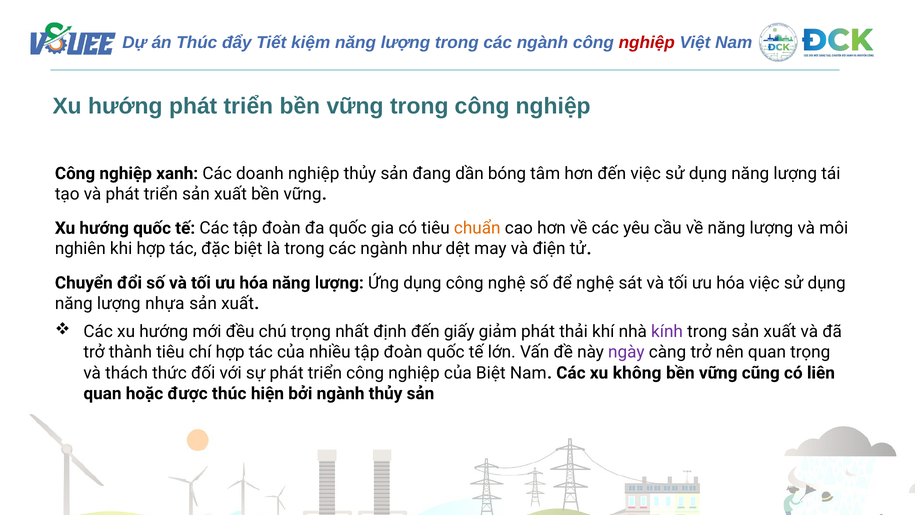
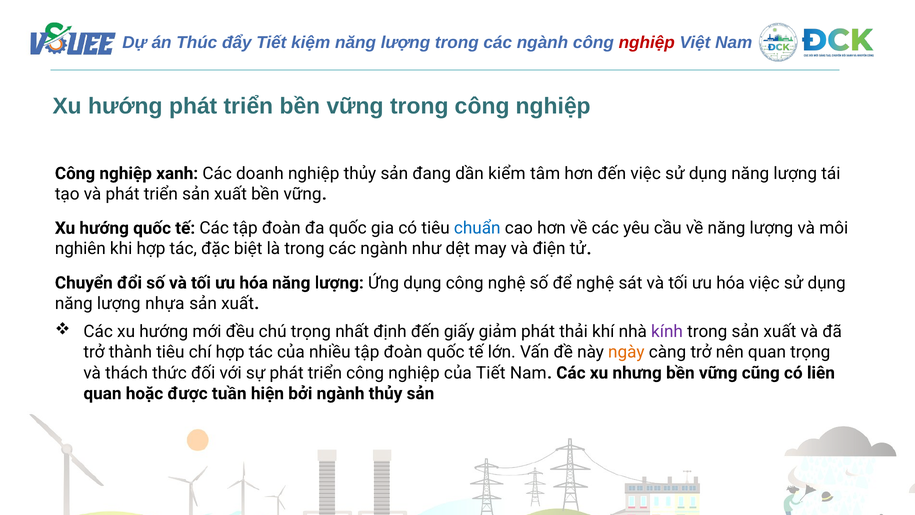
bóng: bóng -> kiểm
chuẩn colour: orange -> blue
ngày colour: purple -> orange
của Biệt: Biệt -> Tiết
không: không -> nhưng
được thúc: thúc -> tuần
